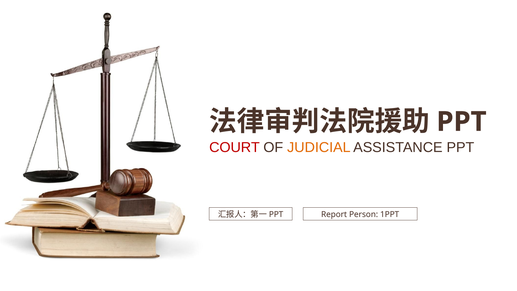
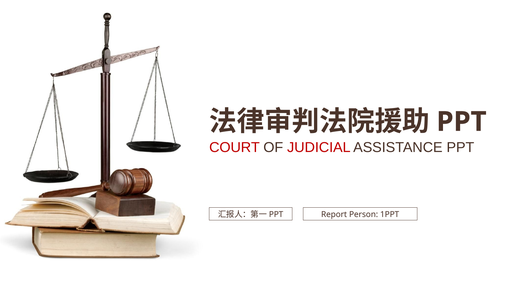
JUDICIAL colour: orange -> red
